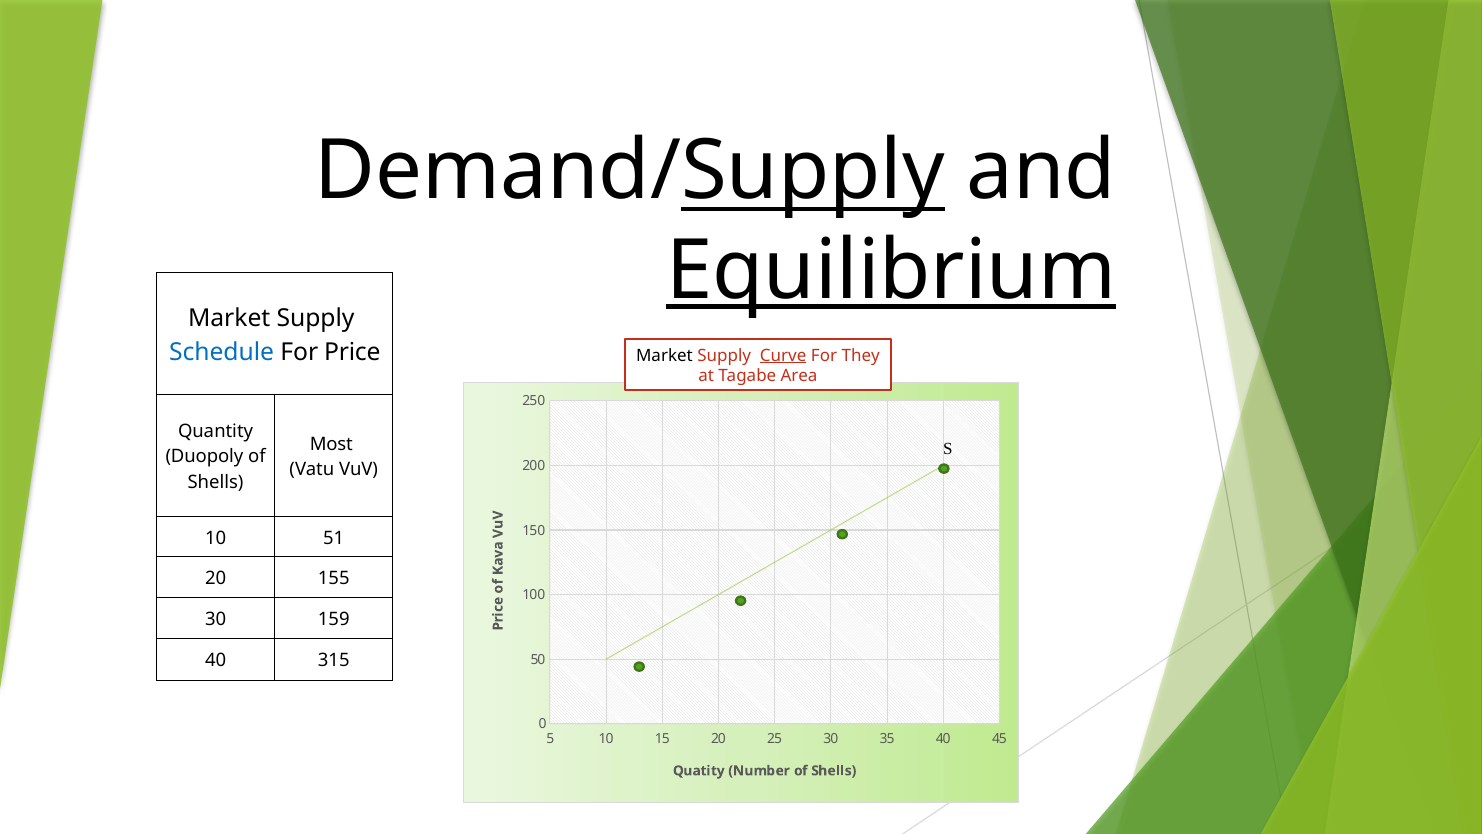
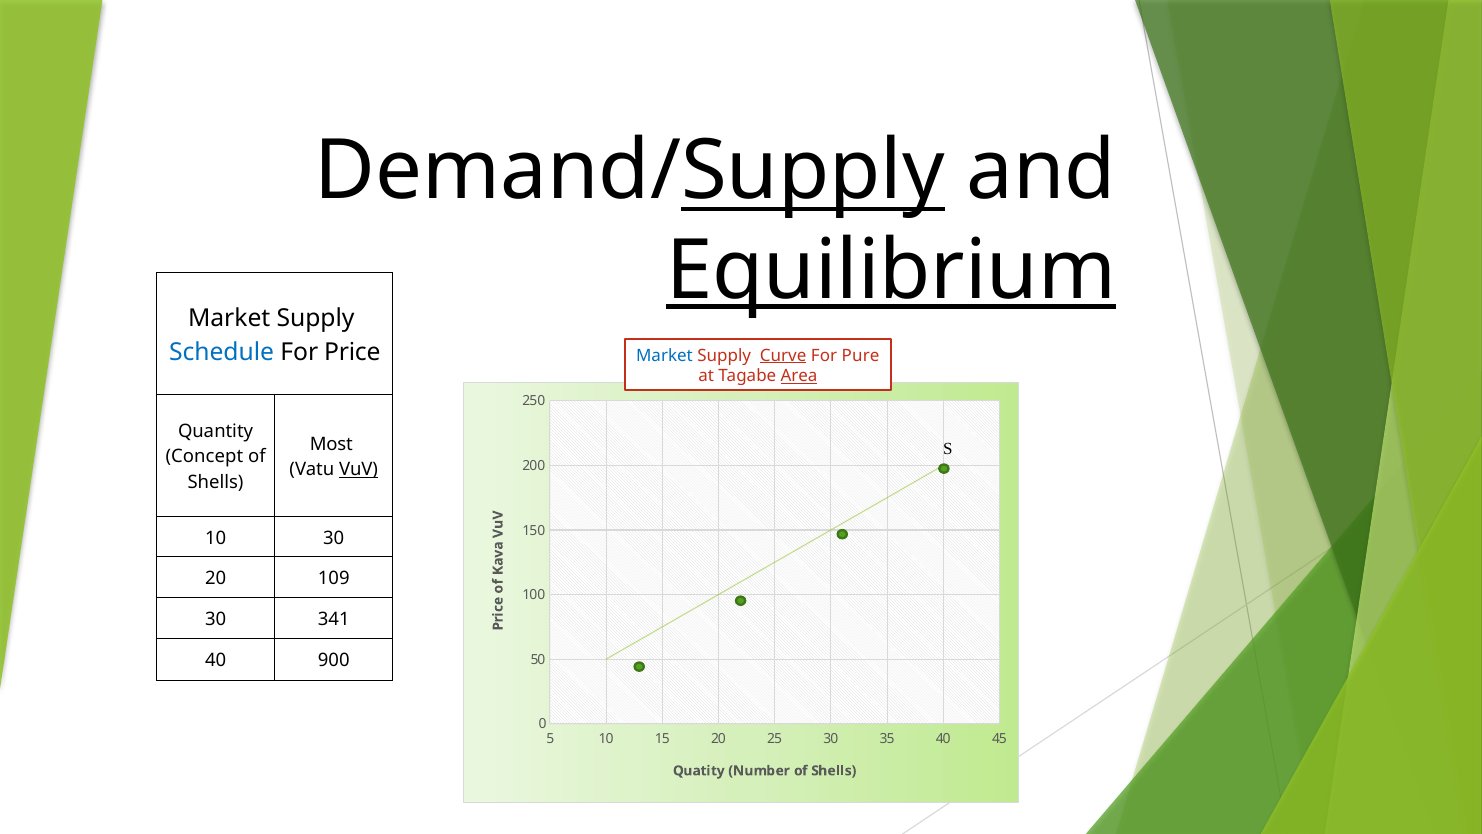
Market at (664, 355) colour: black -> blue
They: They -> Pure
Area underline: none -> present
Duopoly: Duopoly -> Concept
VuV underline: none -> present
10 51: 51 -> 30
155: 155 -> 109
159: 159 -> 341
315: 315 -> 900
